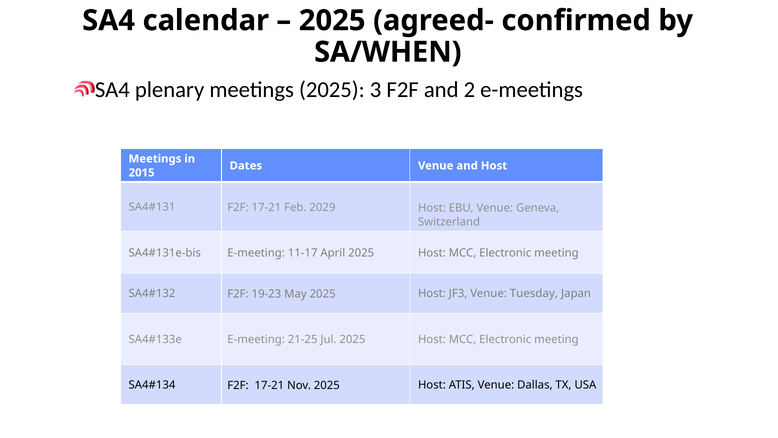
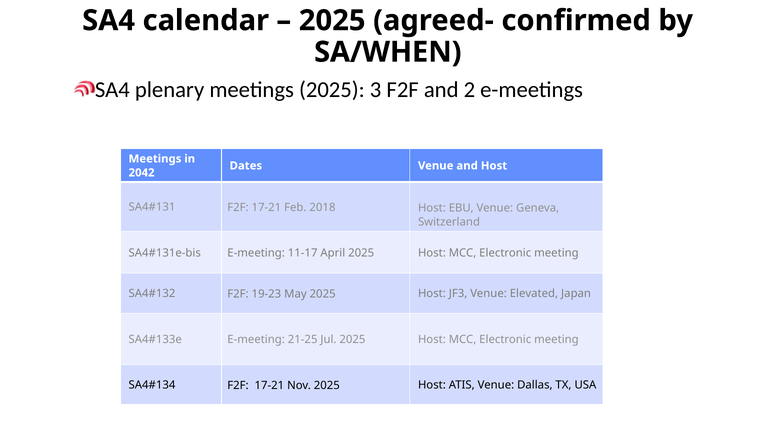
2015: 2015 -> 2042
2029: 2029 -> 2018
Tuesday: Tuesday -> Elevated
